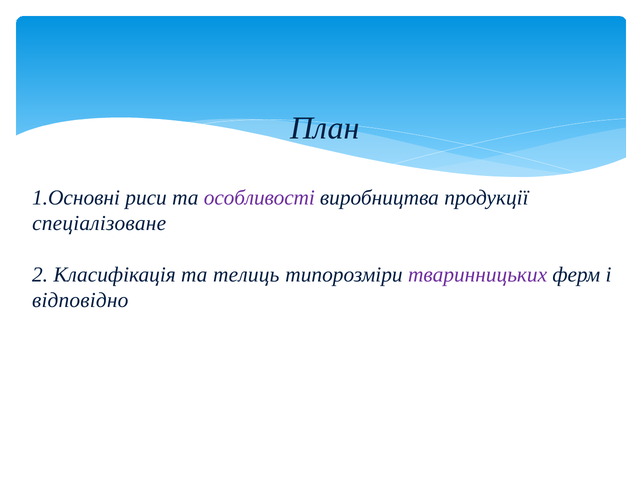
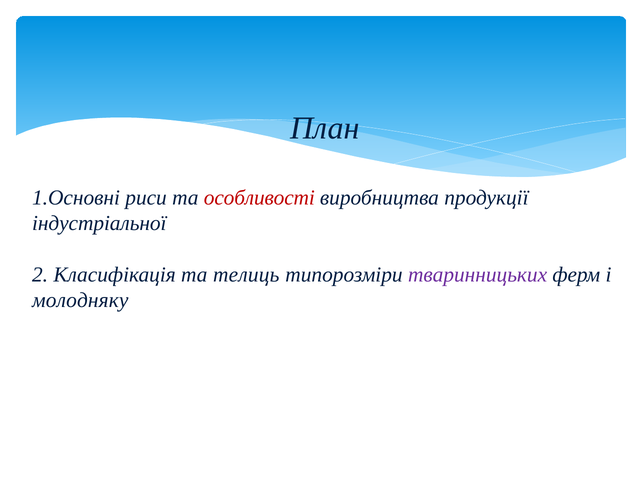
особливості colour: purple -> red
спеціалізоване: спеціалізоване -> індустріальної
відповідно: відповідно -> молодняку
